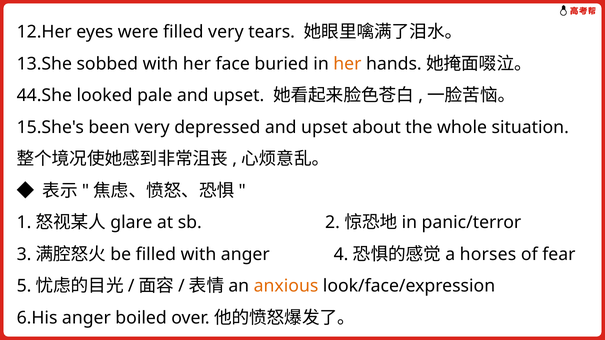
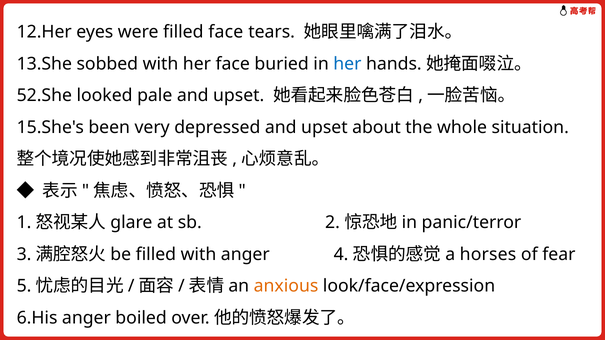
filled very: very -> face
her at (347, 64) colour: orange -> blue
44.She: 44.She -> 52.She
